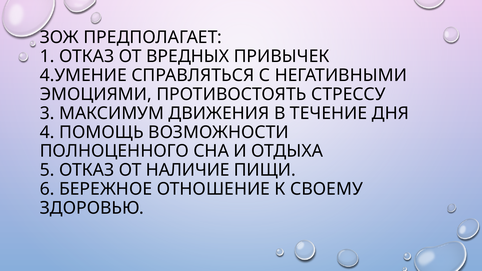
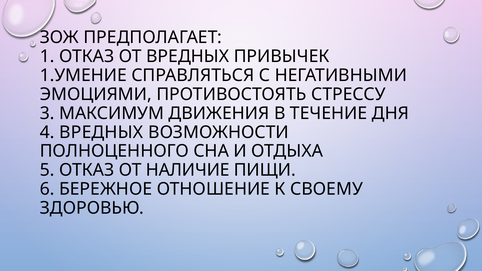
4.УМЕНИЕ: 4.УМЕНИЕ -> 1.УМЕНИЕ
4 ПОМОЩЬ: ПОМОЩЬ -> ВРЕДНЫХ
